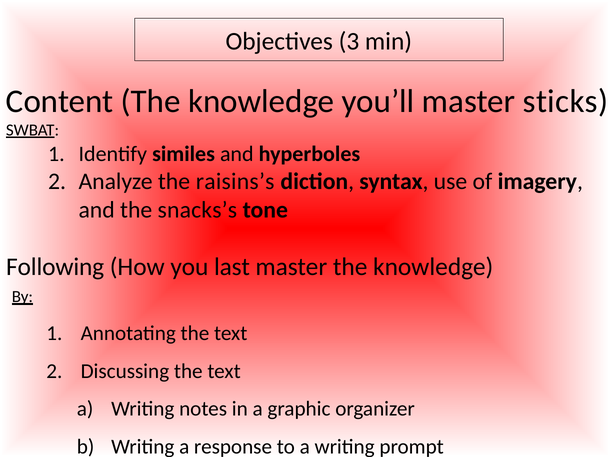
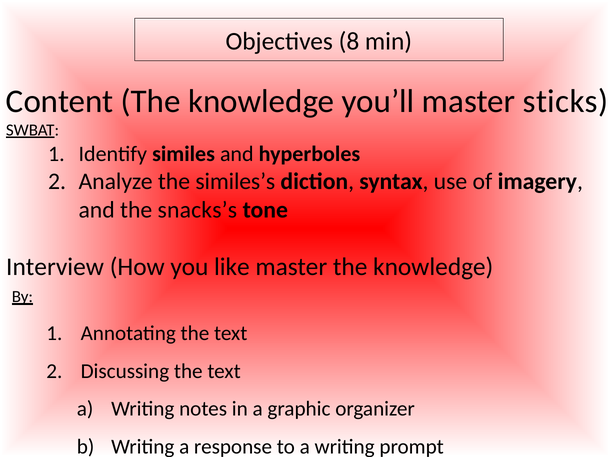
3: 3 -> 8
raisins’s: raisins’s -> similes’s
Following: Following -> Interview
last: last -> like
